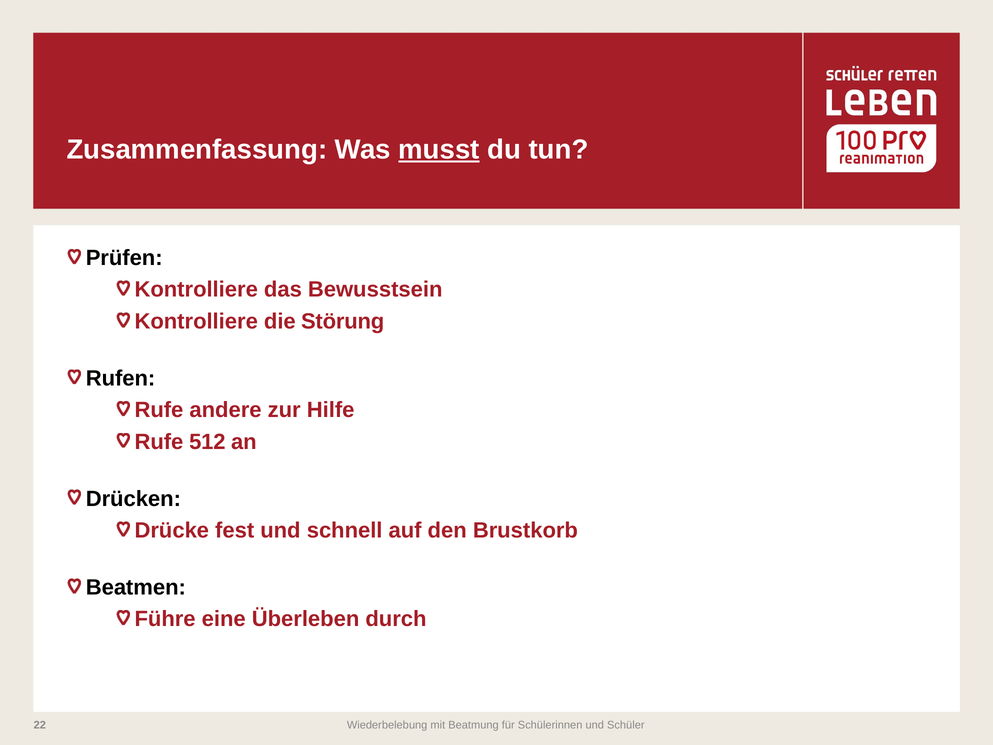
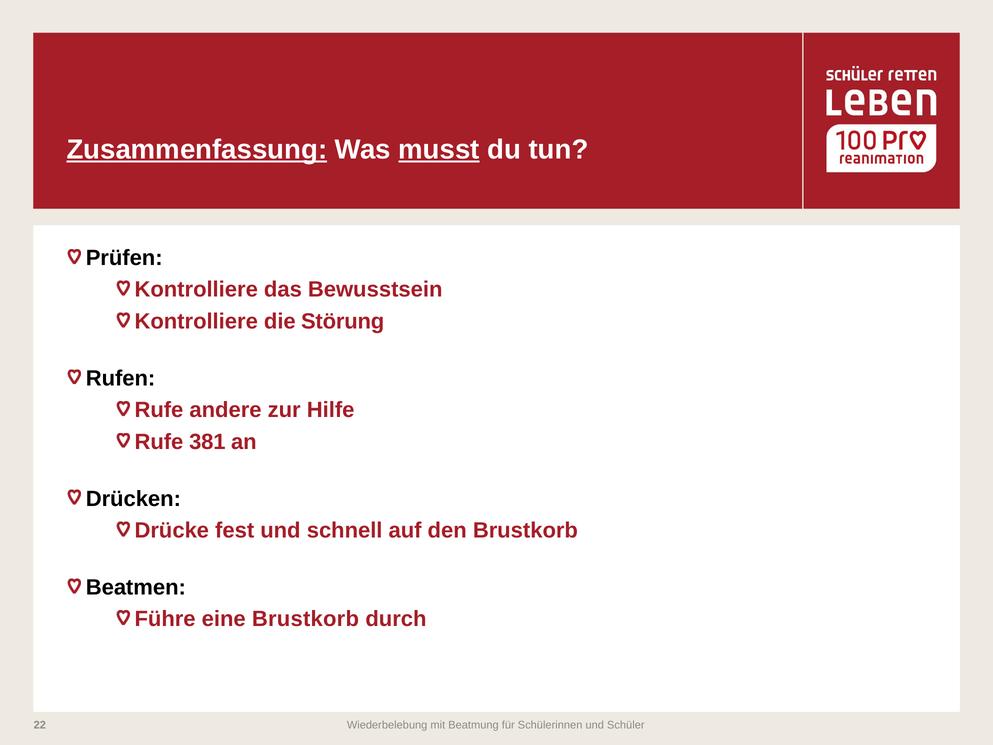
Zusammenfassung underline: none -> present
512: 512 -> 381
eine Überleben: Überleben -> Brustkorb
